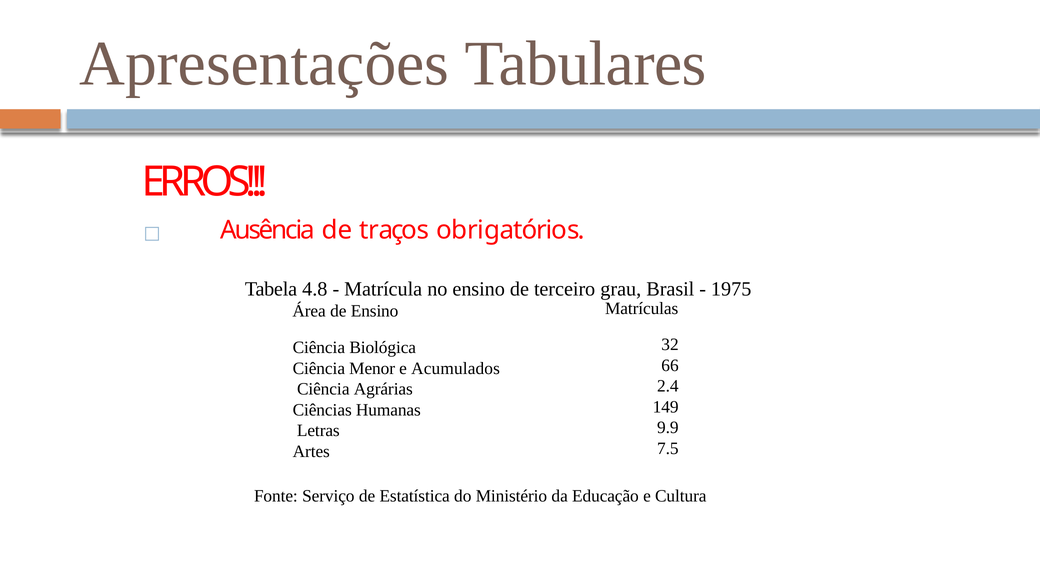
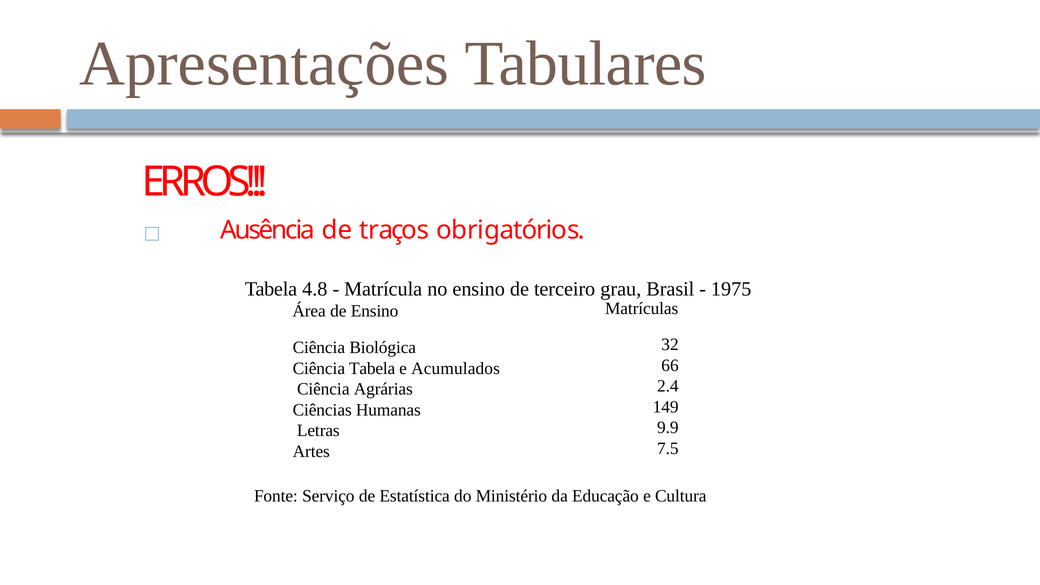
Ciência Menor: Menor -> Tabela
